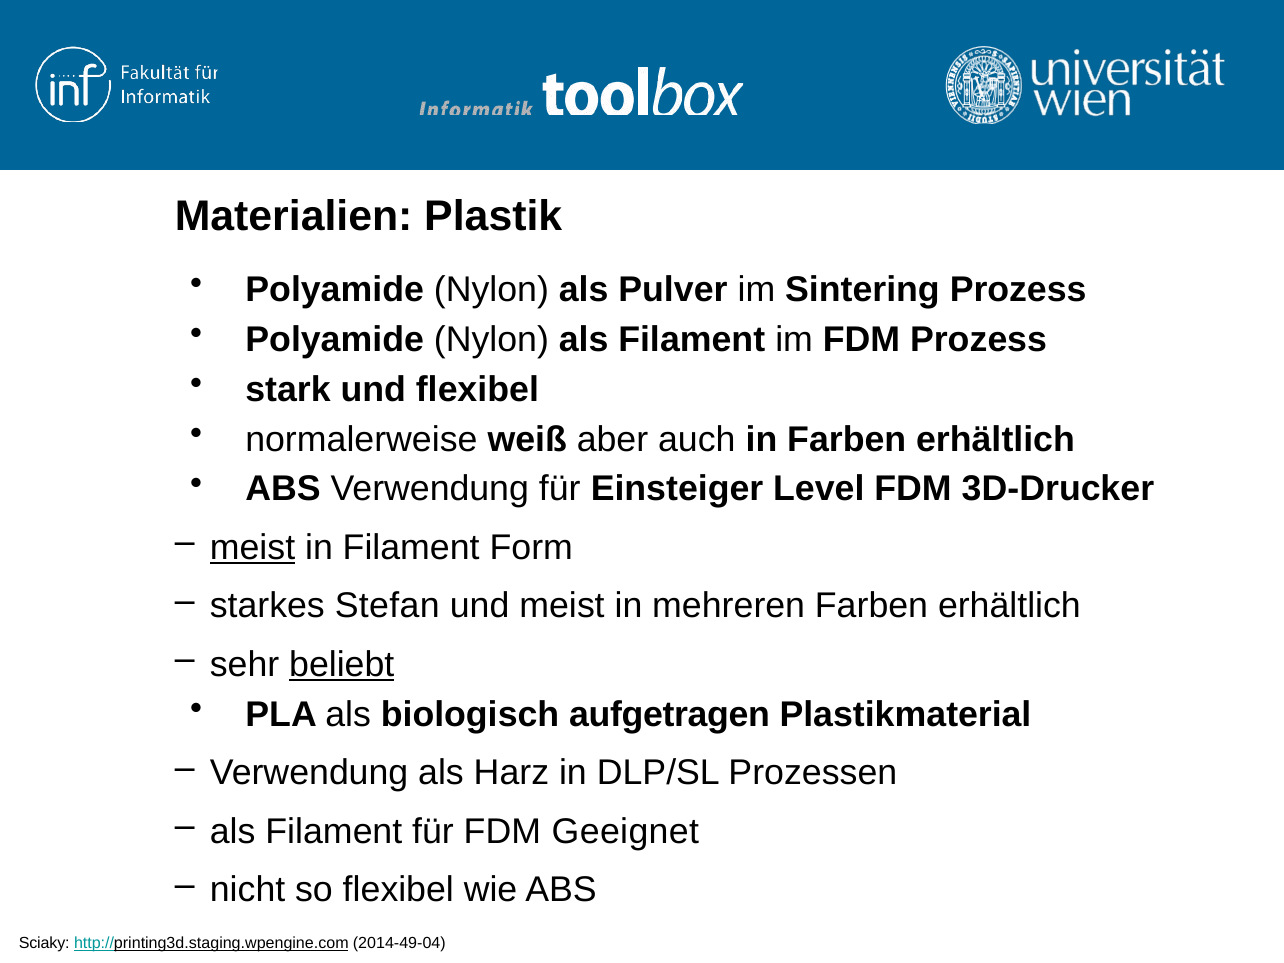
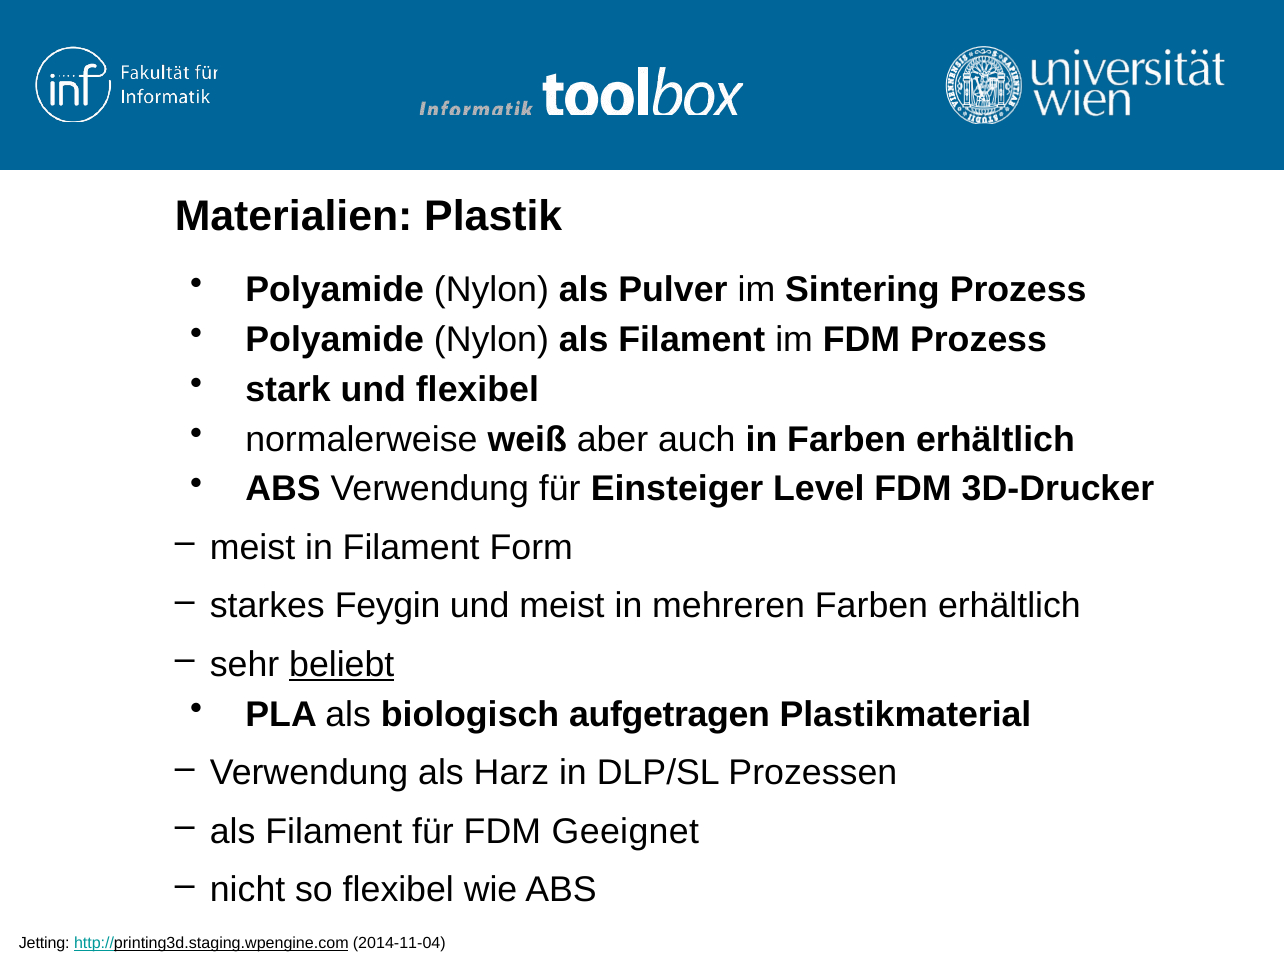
meist at (253, 548) underline: present -> none
Stefan: Stefan -> Feygin
Sciaky: Sciaky -> Jetting
2014-49-04: 2014-49-04 -> 2014-11-04
